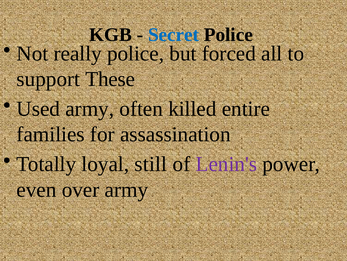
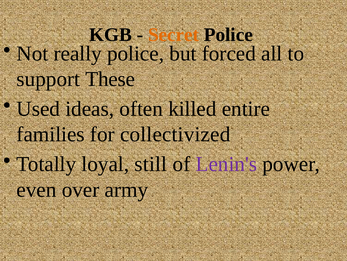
Secret colour: blue -> orange
Used army: army -> ideas
assassination: assassination -> collectivized
